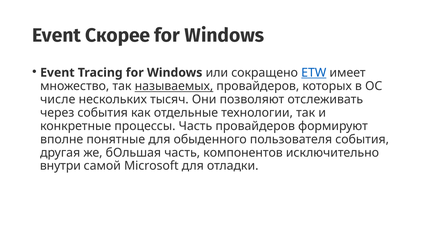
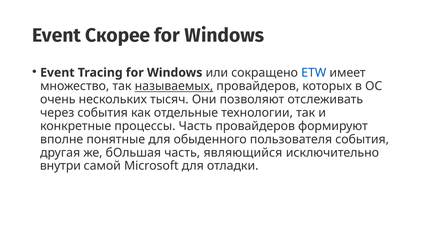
ETW underline: present -> none
числе: числе -> очень
компонентов: компонентов -> являющийся
